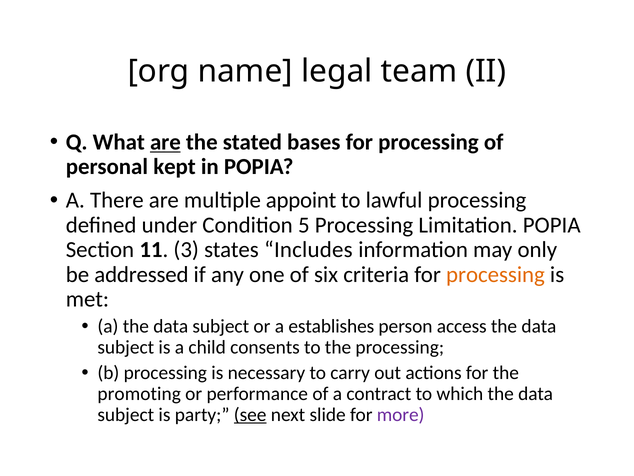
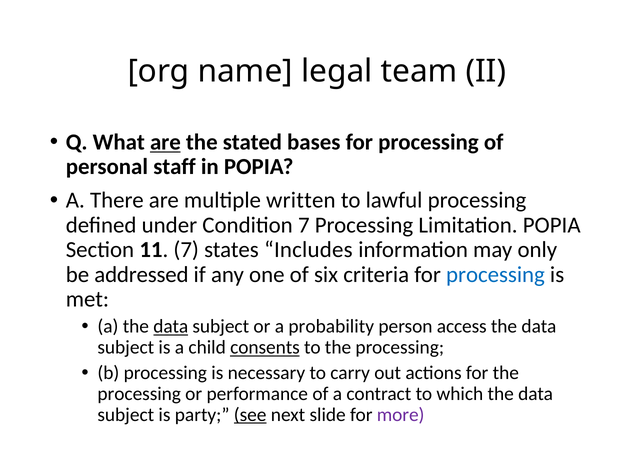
kept: kept -> staff
appoint: appoint -> written
Condition 5: 5 -> 7
11 3: 3 -> 7
processing at (495, 274) colour: orange -> blue
data at (171, 326) underline: none -> present
establishes: establishes -> probability
consents underline: none -> present
promoting at (139, 393): promoting -> processing
